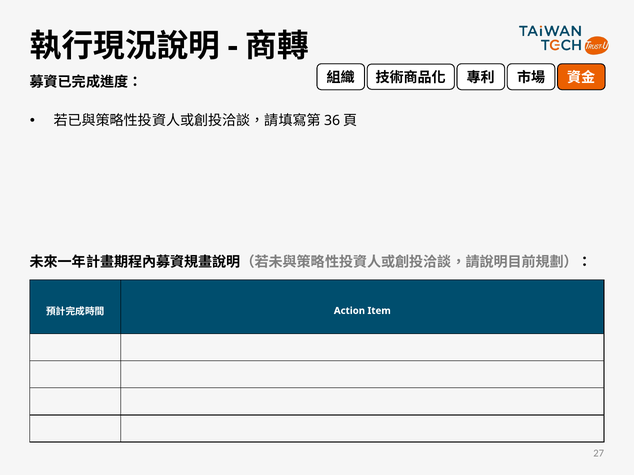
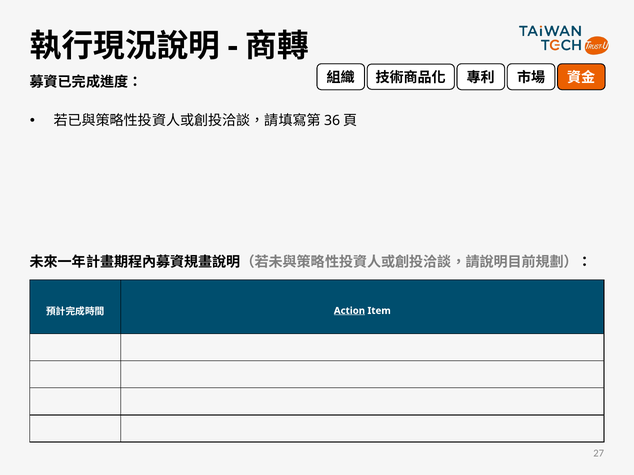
Action underline: none -> present
